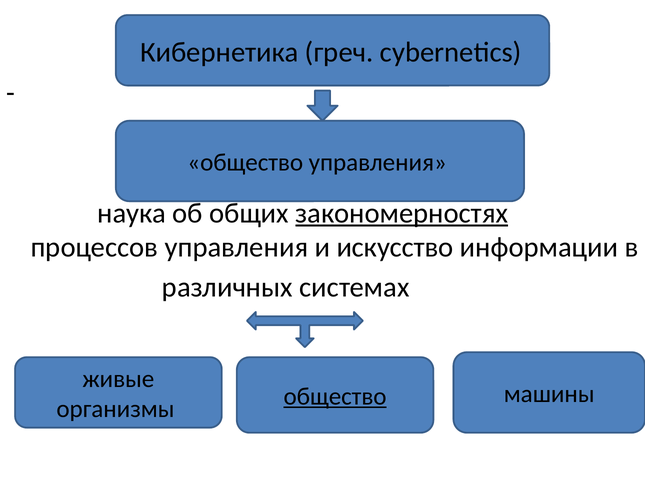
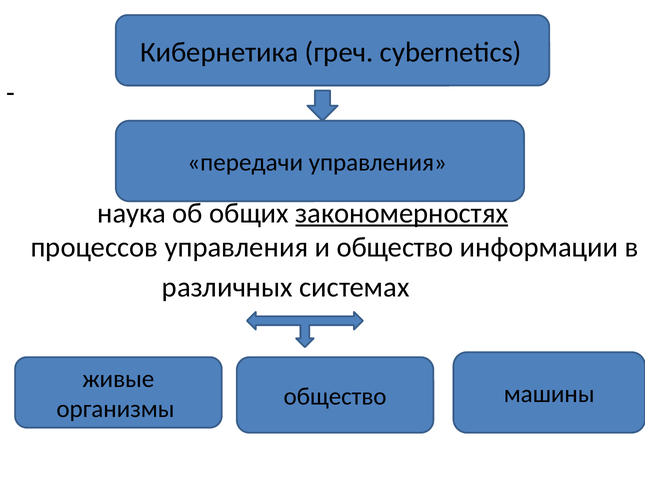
общество at (245, 163): общество -> передачи
и искусство: искусство -> общество
общество at (335, 397) underline: present -> none
